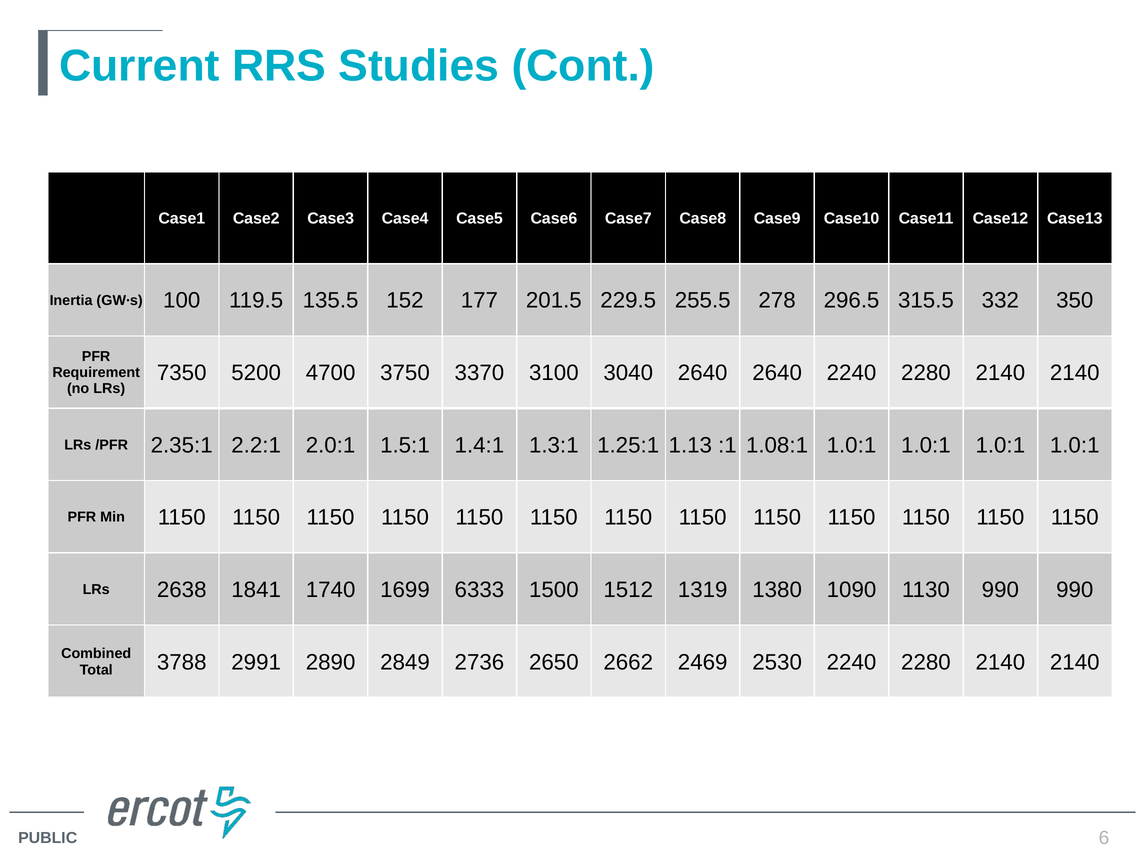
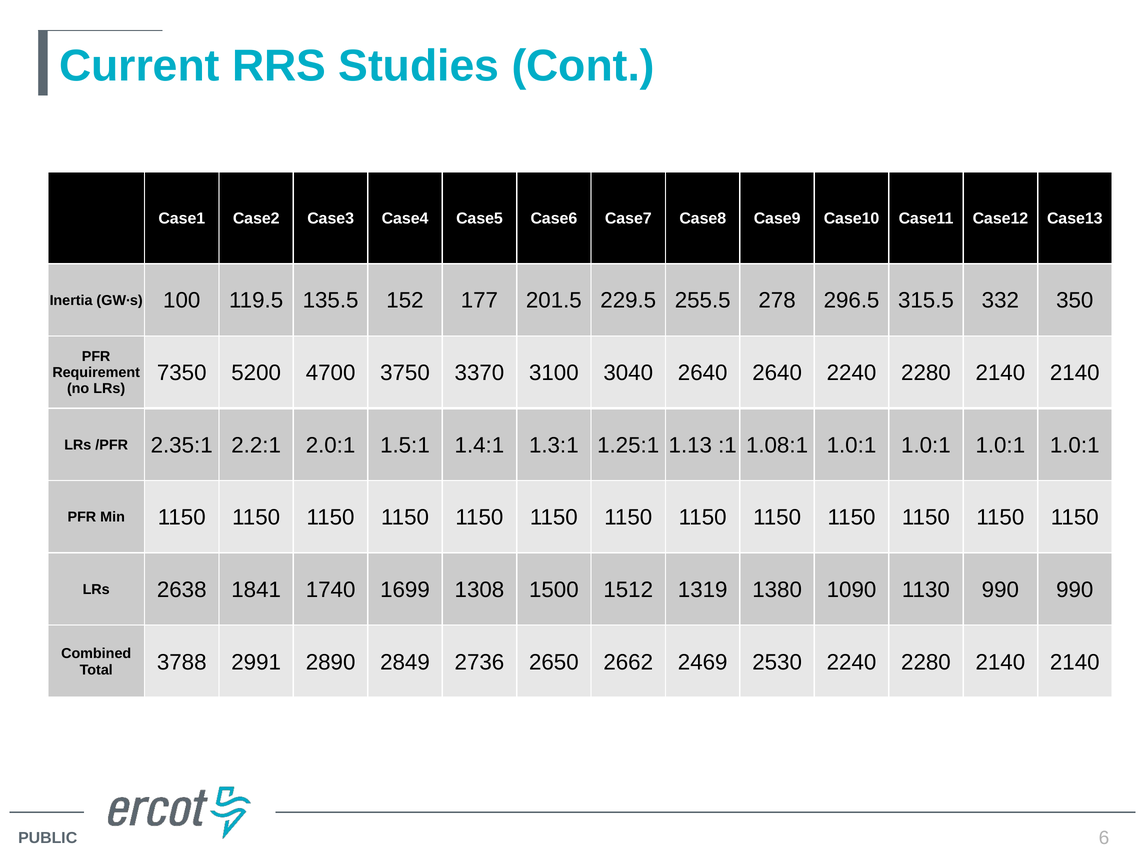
6333: 6333 -> 1308
